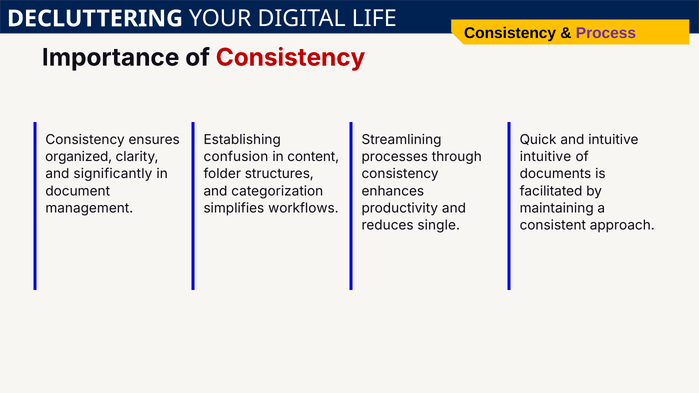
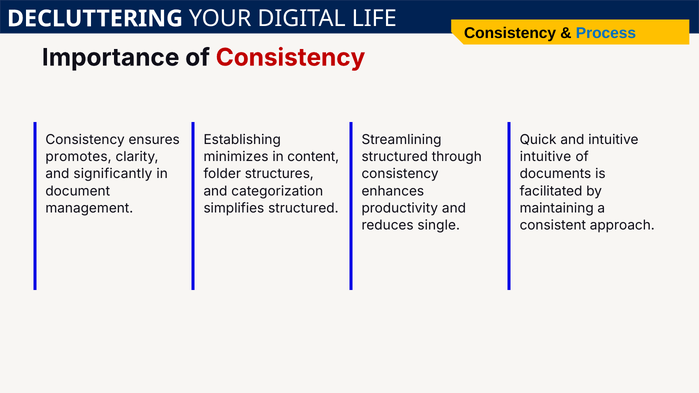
Process colour: purple -> blue
organized: organized -> promotes
confusion: confusion -> minimizes
processes at (395, 157): processes -> structured
simplifies workflows: workflows -> structured
